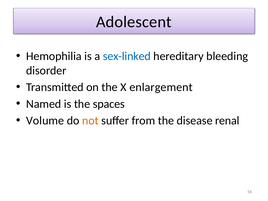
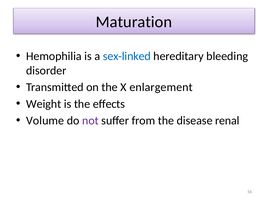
Adolescent: Adolescent -> Maturation
Named: Named -> Weight
spaces: spaces -> effects
not colour: orange -> purple
